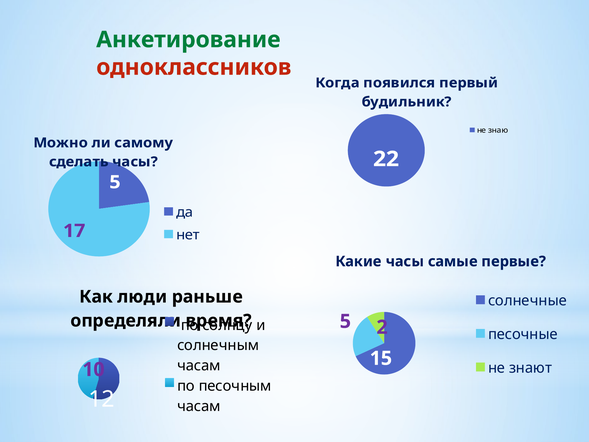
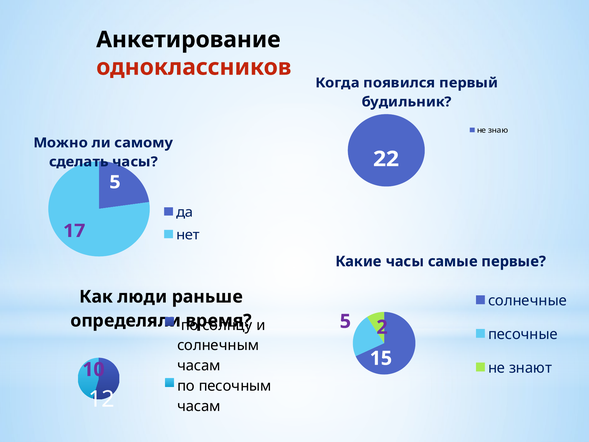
Анкетирование colour: green -> black
